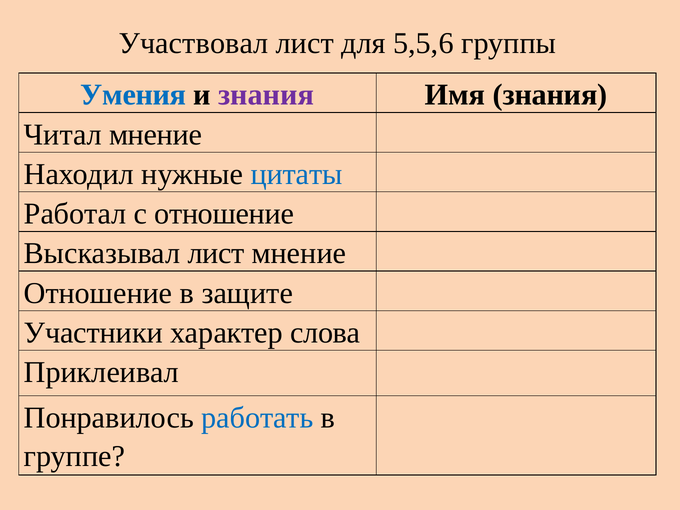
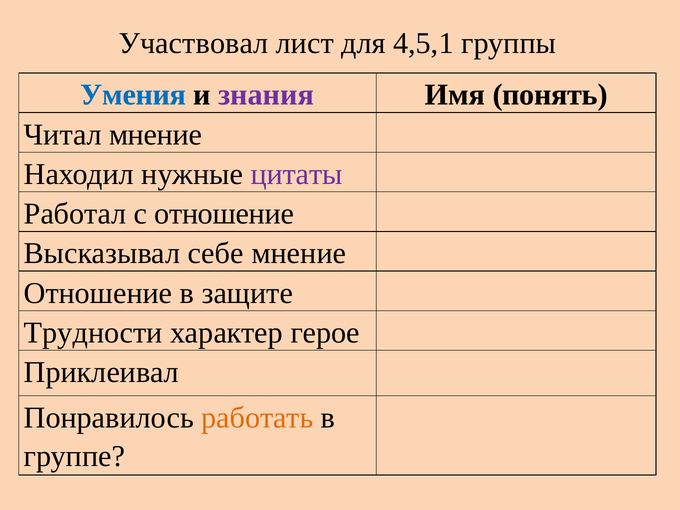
5,5,6: 5,5,6 -> 4,5,1
Имя знания: знания -> понять
цитаты colour: blue -> purple
Высказывал лист: лист -> себе
Участники: Участники -> Трудности
слова: слова -> герое
работать colour: blue -> orange
